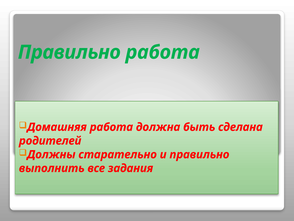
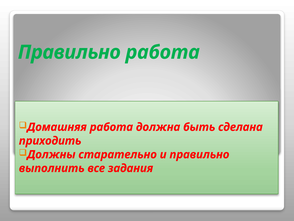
родителей: родителей -> приходить
